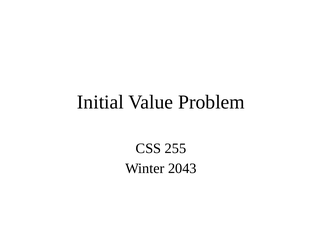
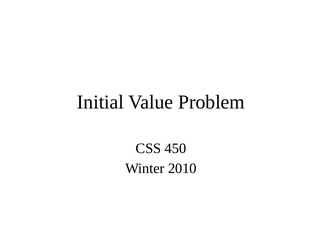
255: 255 -> 450
2043: 2043 -> 2010
